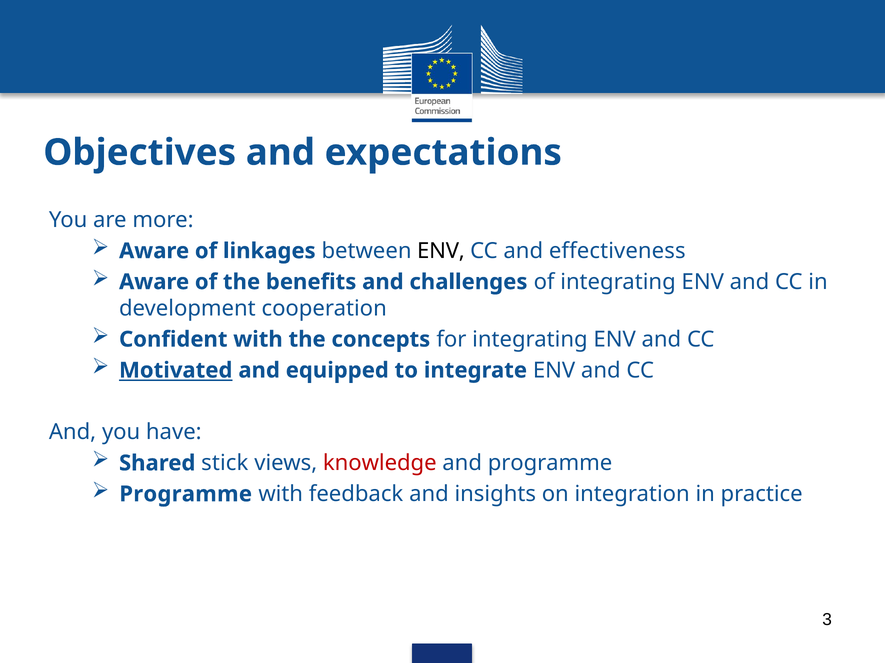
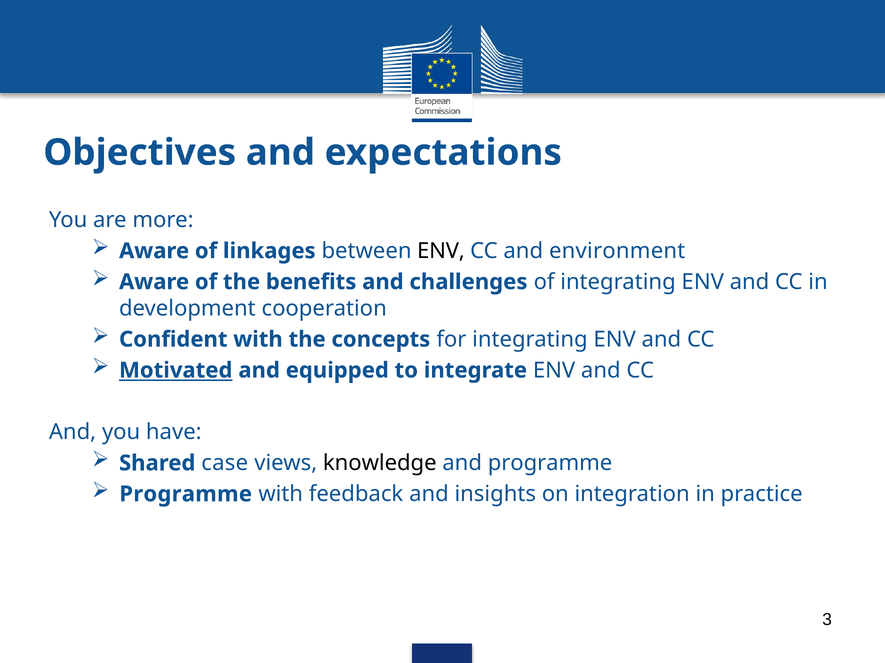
effectiveness: effectiveness -> environment
stick: stick -> case
knowledge colour: red -> black
